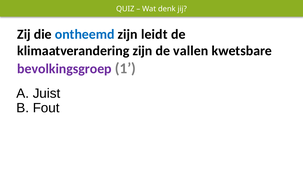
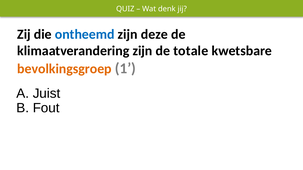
leidt: leidt -> deze
vallen: vallen -> totale
bevolkingsgroep colour: purple -> orange
